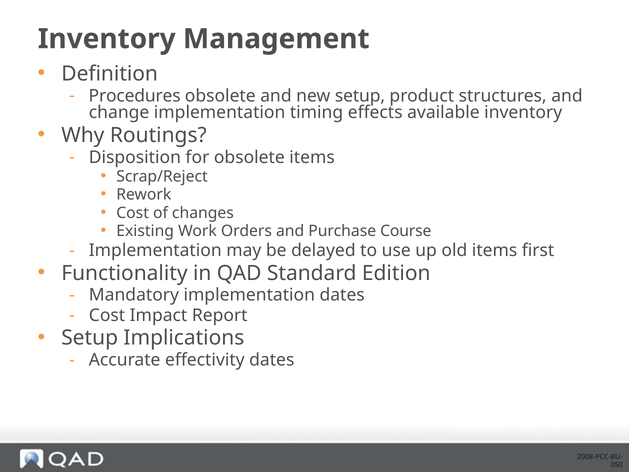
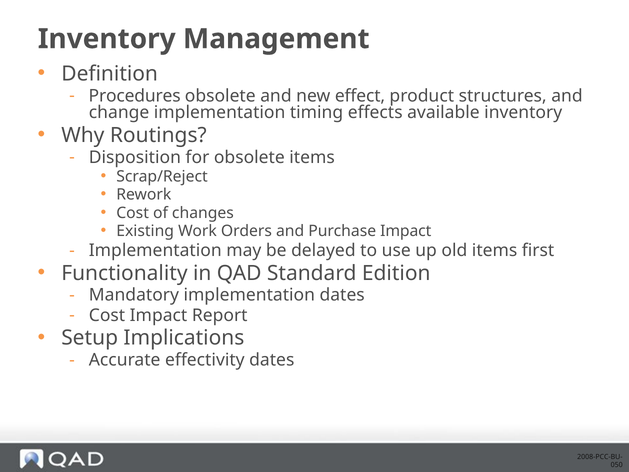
new setup: setup -> effect
Purchase Course: Course -> Impact
